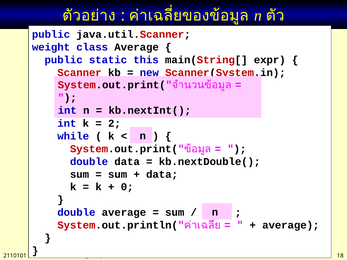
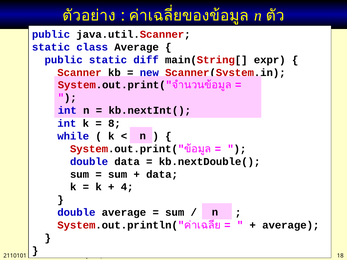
weight at (51, 47): weight -> static
this: this -> diff
2: 2 -> 8
0 at (127, 187): 0 -> 4
